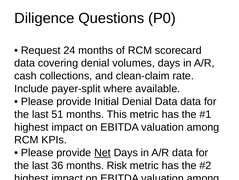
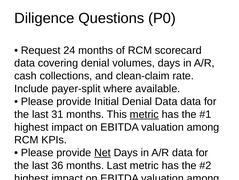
51: 51 -> 31
metric at (144, 114) underline: none -> present
months Risk: Risk -> Last
